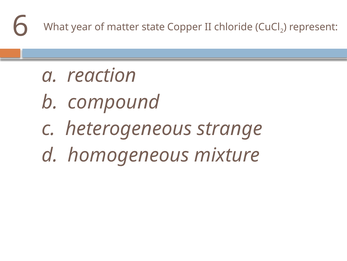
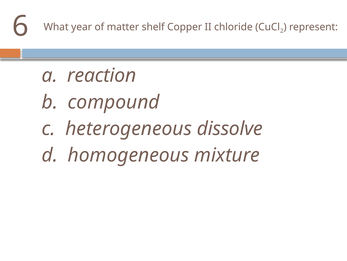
state: state -> shelf
strange: strange -> dissolve
